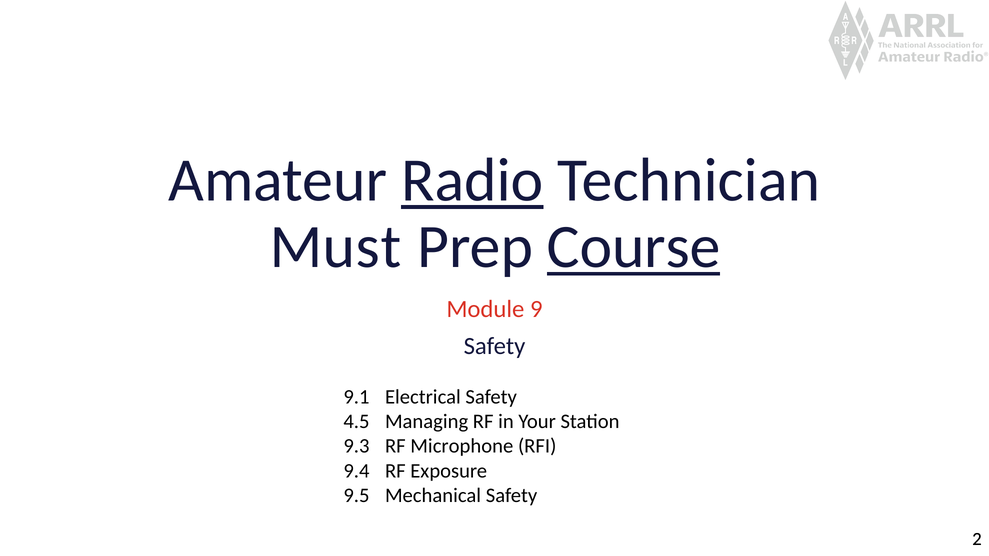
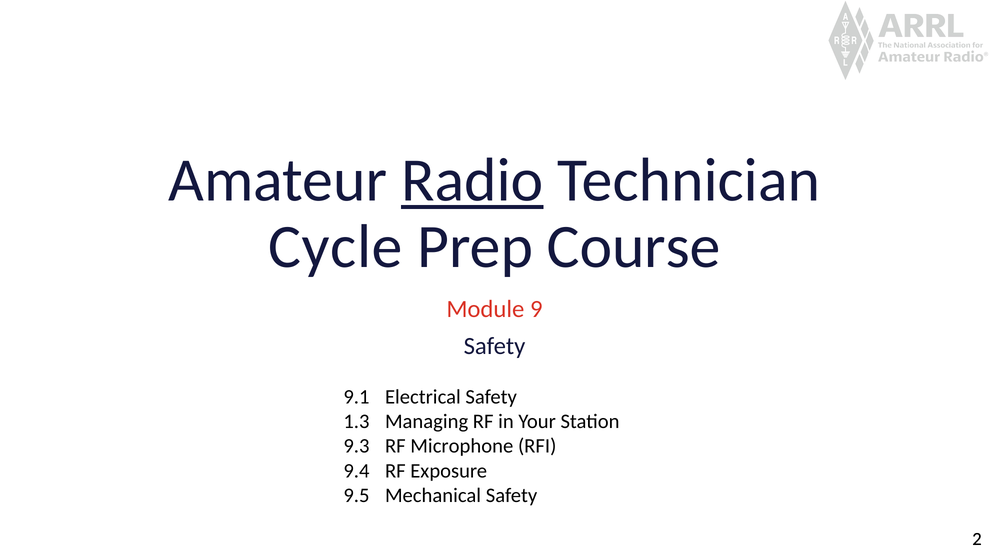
Must: Must -> Cycle
Course underline: present -> none
4.5: 4.5 -> 1.3
